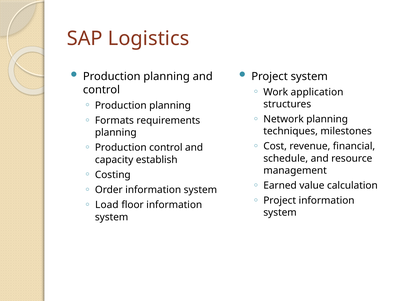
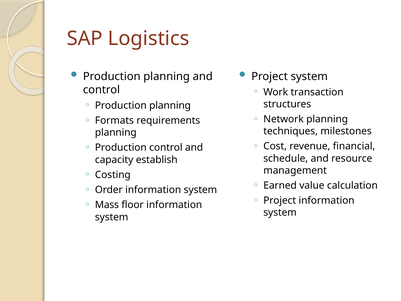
application: application -> transaction
Load: Load -> Mass
